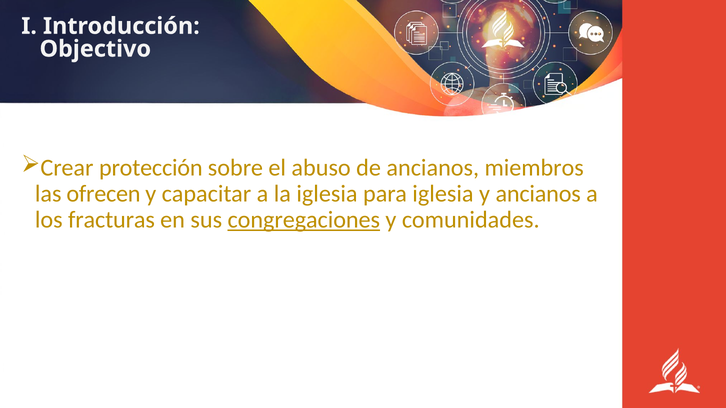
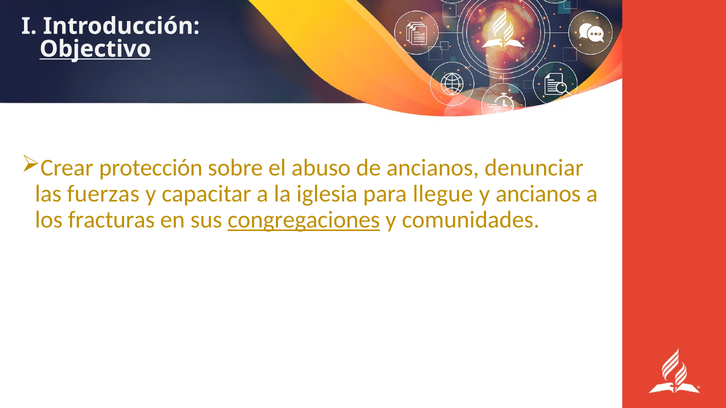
Objectivo underline: none -> present
miembros: miembros -> denunciar
ofrecen: ofrecen -> fuerzas
para iglesia: iglesia -> llegue
